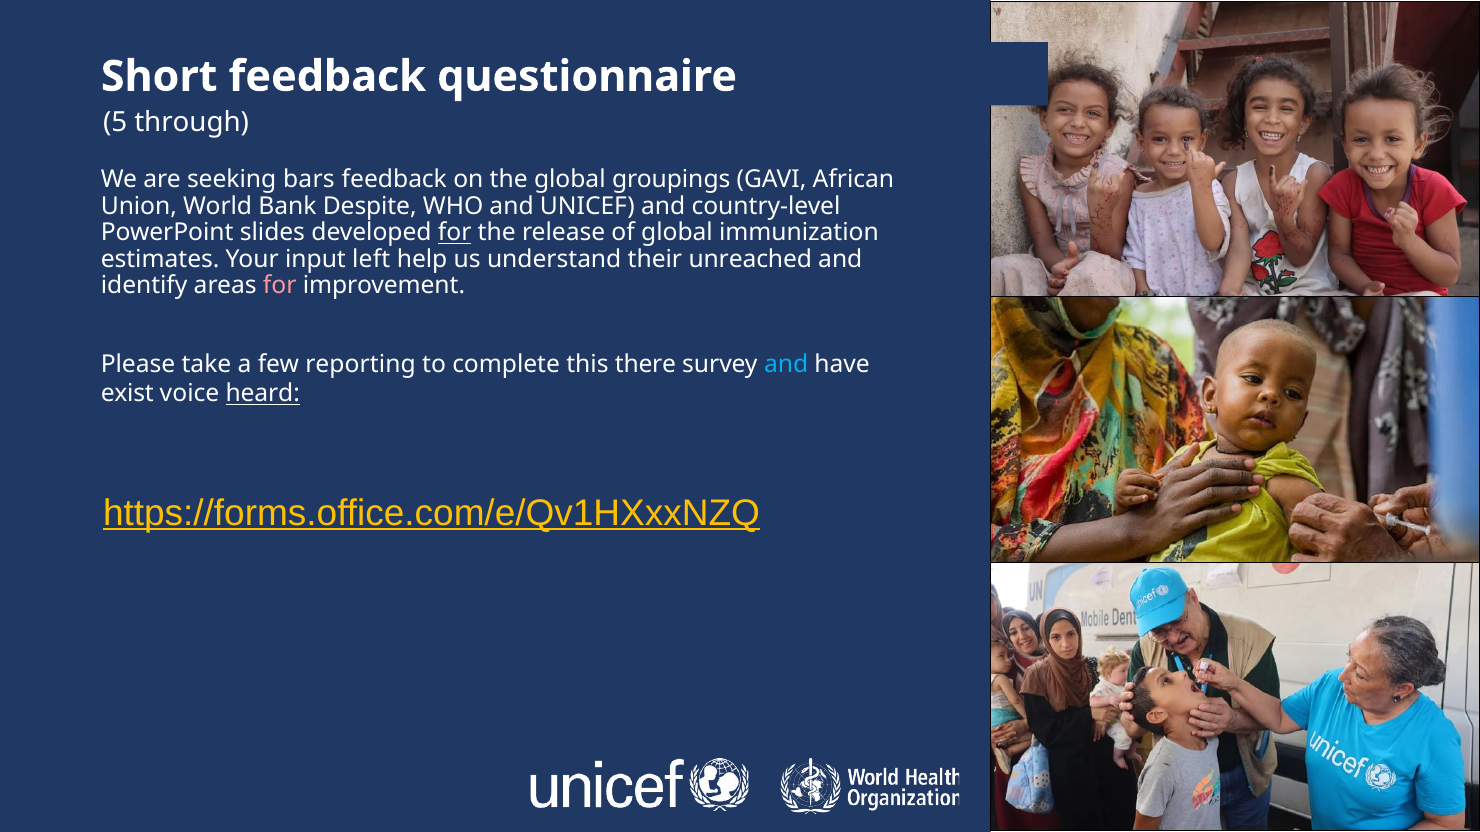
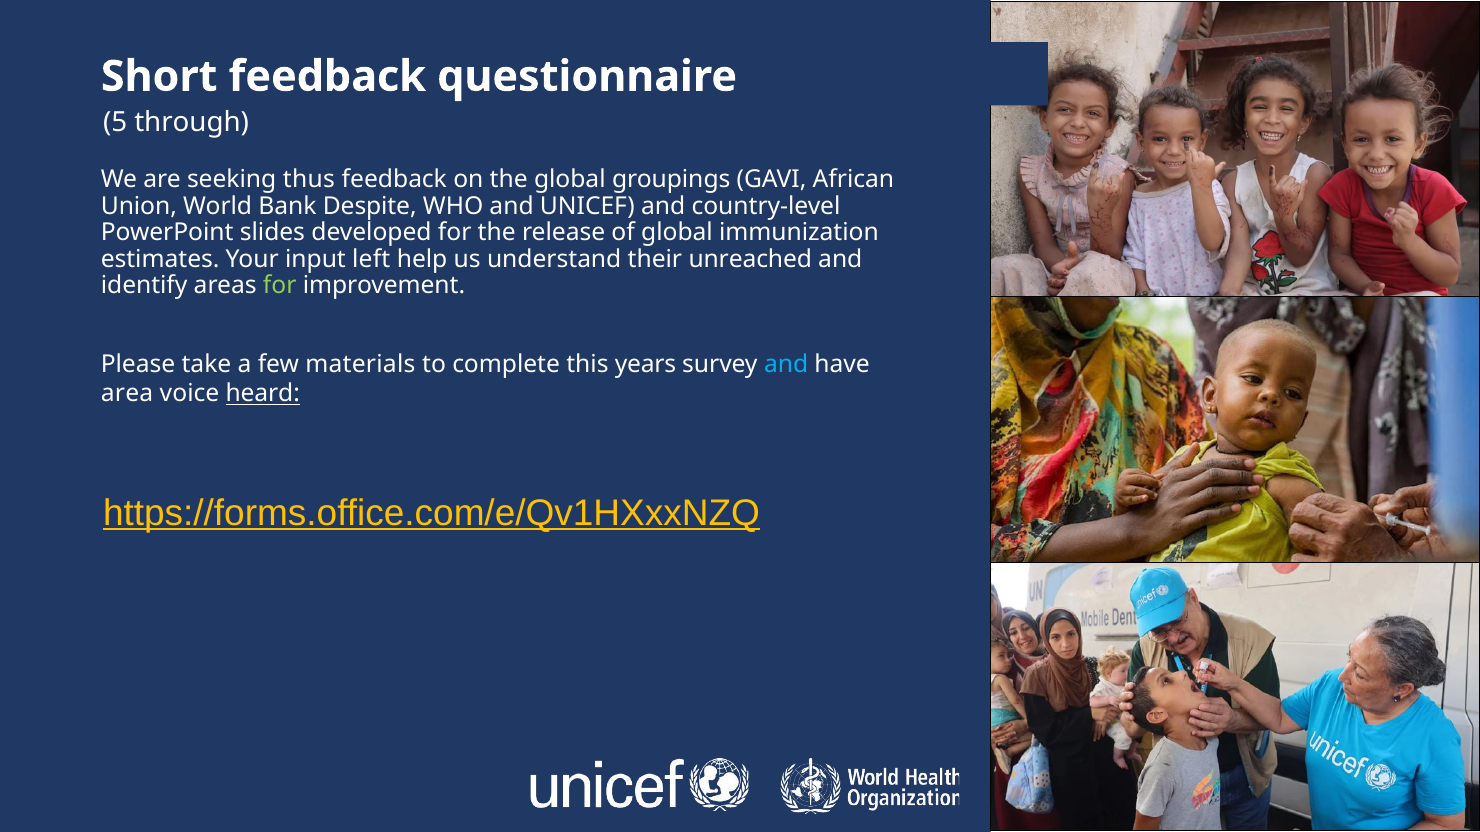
bars: bars -> thus
for at (455, 233) underline: present -> none
for at (280, 286) colour: pink -> light green
reporting: reporting -> materials
there: there -> years
exist: exist -> area
